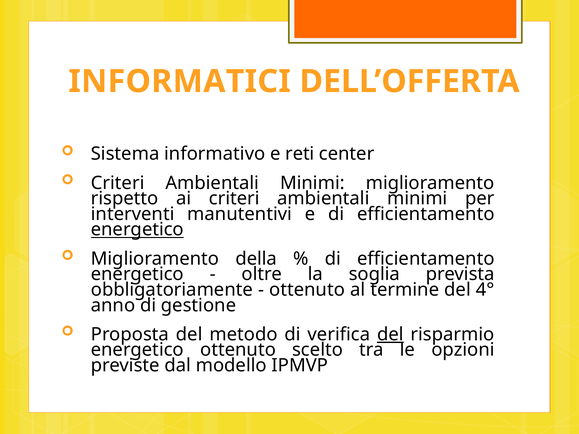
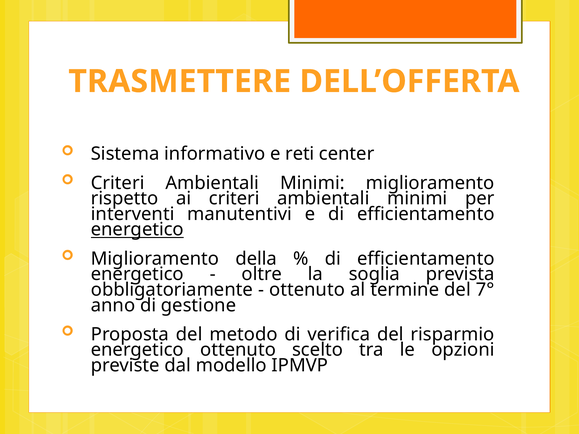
INFORMATICI: INFORMATICI -> TRASMETTERE
4°: 4° -> 7°
del at (390, 335) underline: present -> none
